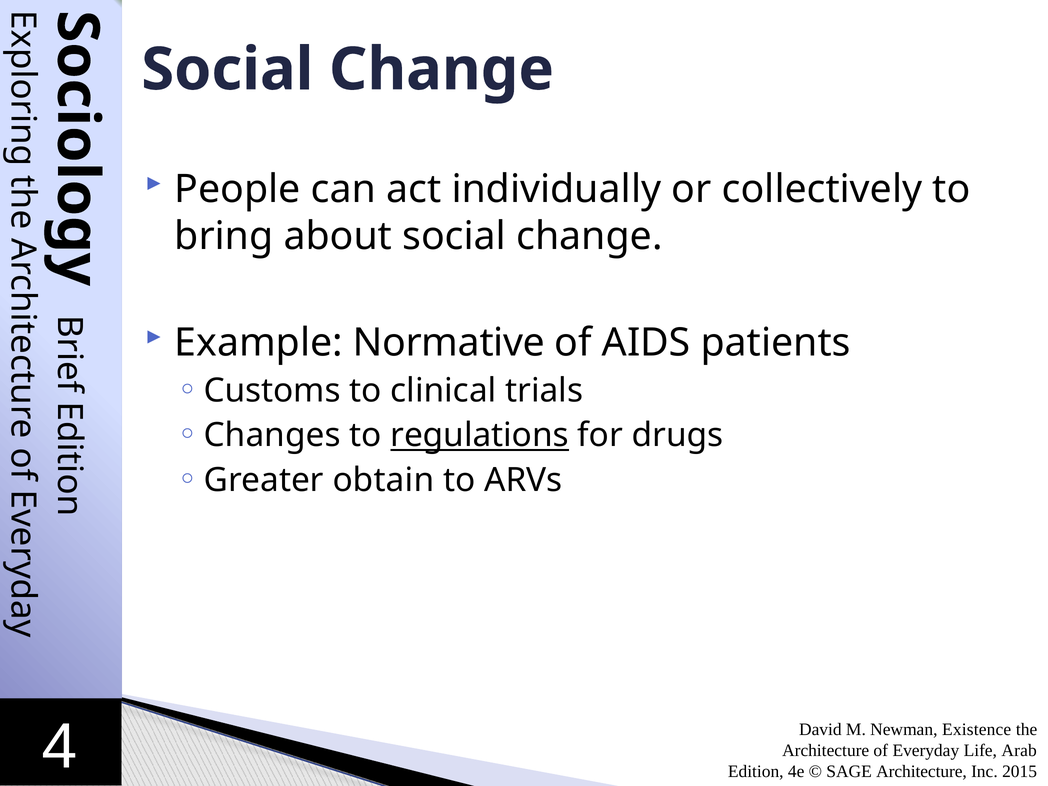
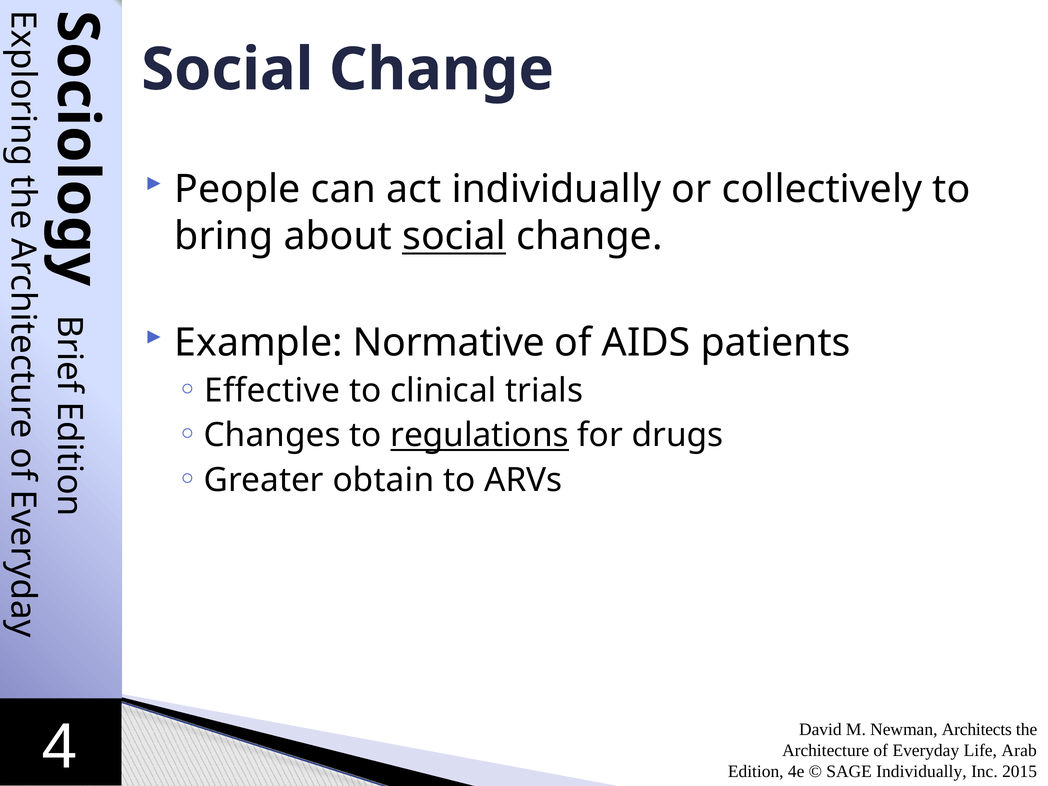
social at (454, 237) underline: none -> present
Customs: Customs -> Effective
Existence: Existence -> Architects
SAGE Architecture: Architecture -> Individually
